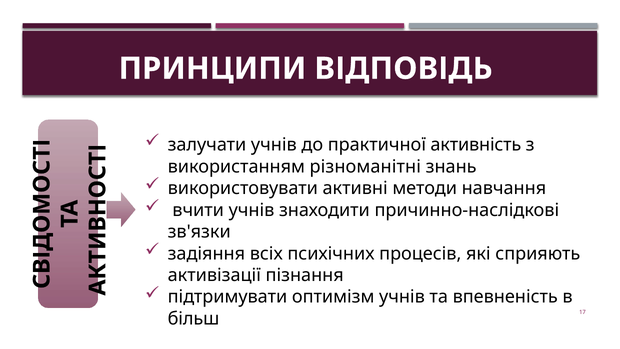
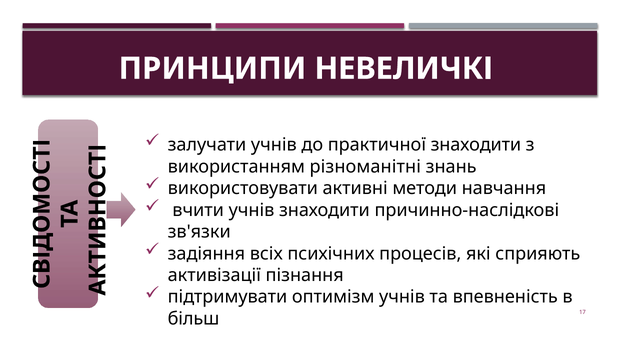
ВІДПОВІДЬ: ВІДПОВІДЬ -> НЕВЕЛИЧКІ
практичної активність: активність -> знаходити
